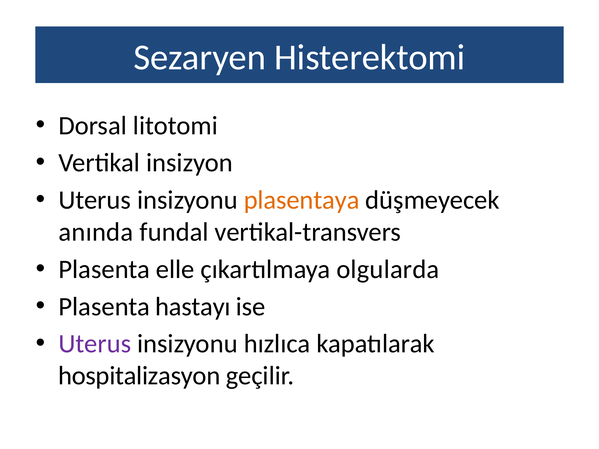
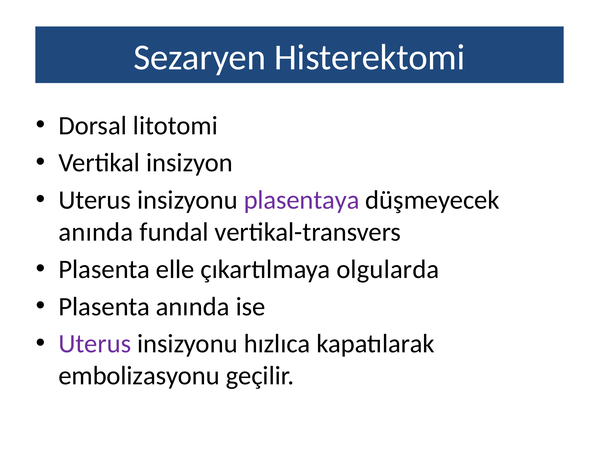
plasentaya colour: orange -> purple
Plasenta hastayı: hastayı -> anında
hospitalizasyon: hospitalizasyon -> embolizasyonu
